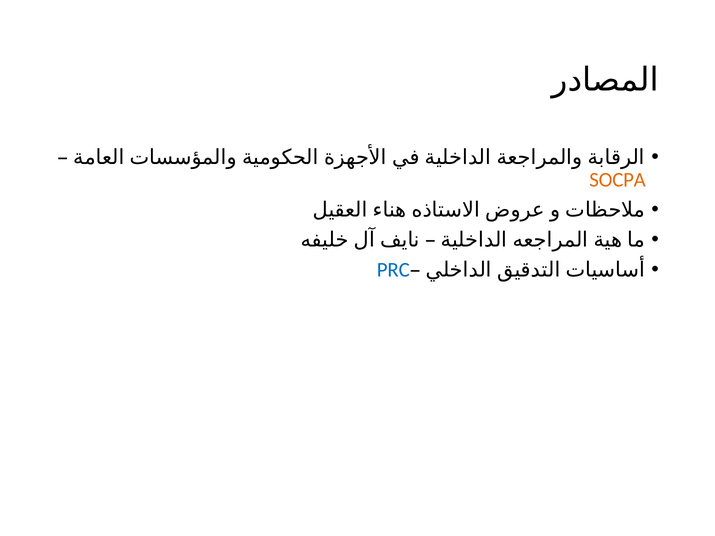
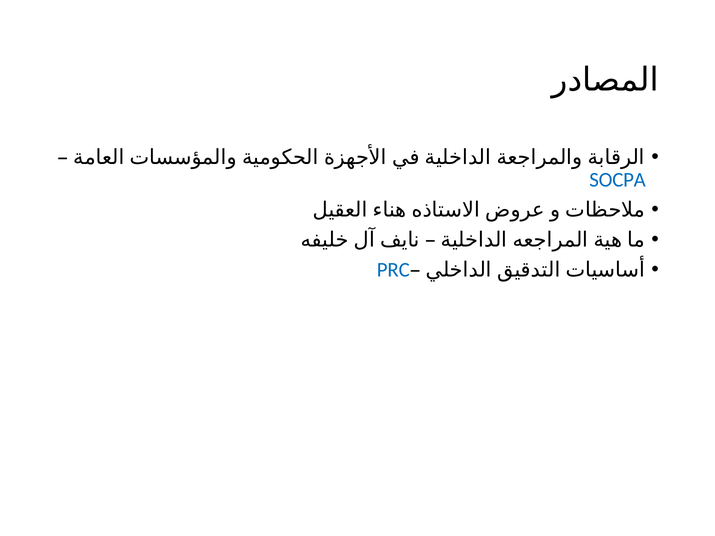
SOCPA colour: orange -> blue
